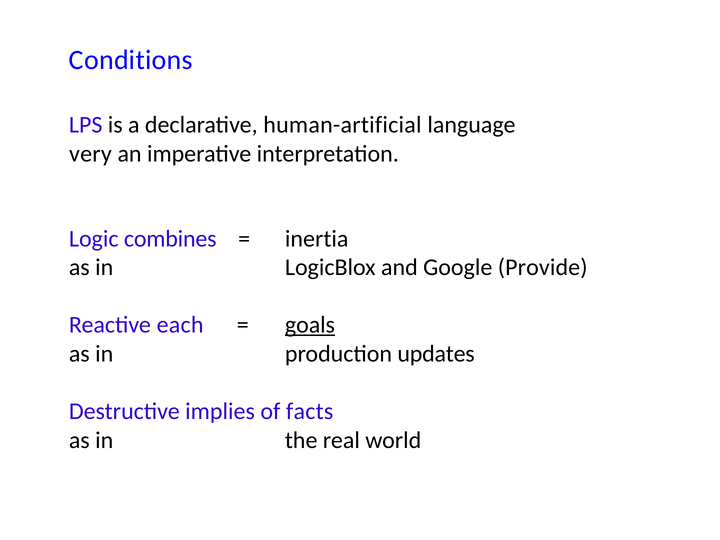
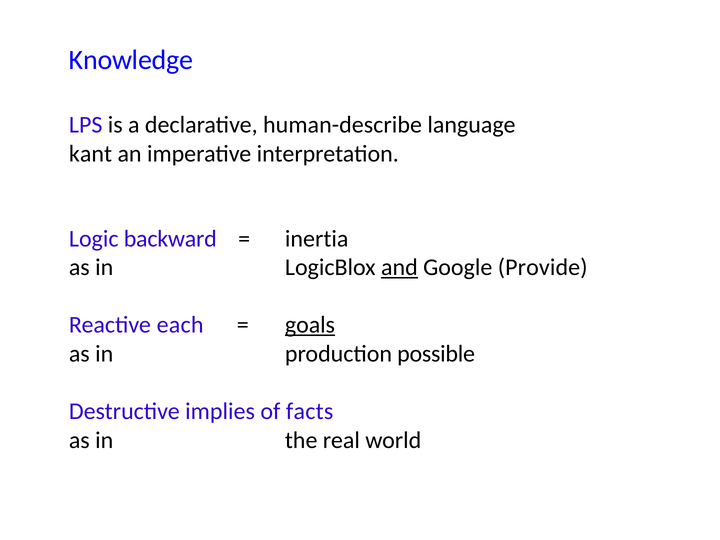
Conditions: Conditions -> Knowledge
human-artificial: human-artificial -> human-describe
very: very -> kant
combines: combines -> backward
and underline: none -> present
updates: updates -> possible
